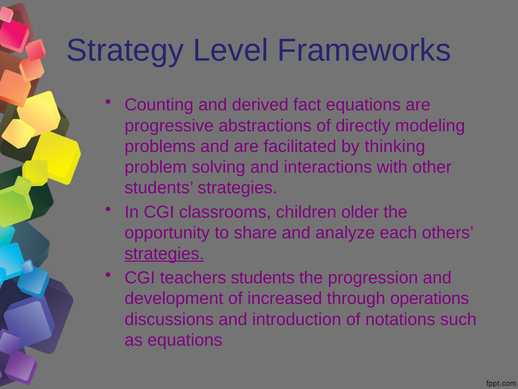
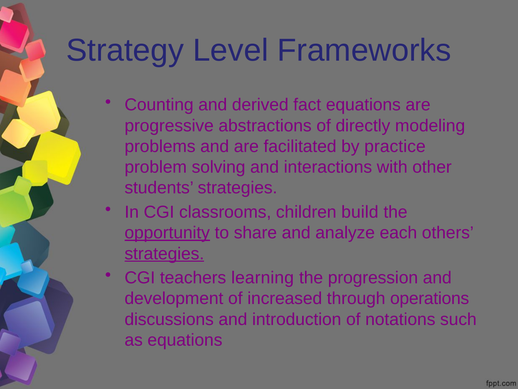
thinking: thinking -> practice
older: older -> build
opportunity underline: none -> present
teachers students: students -> learning
